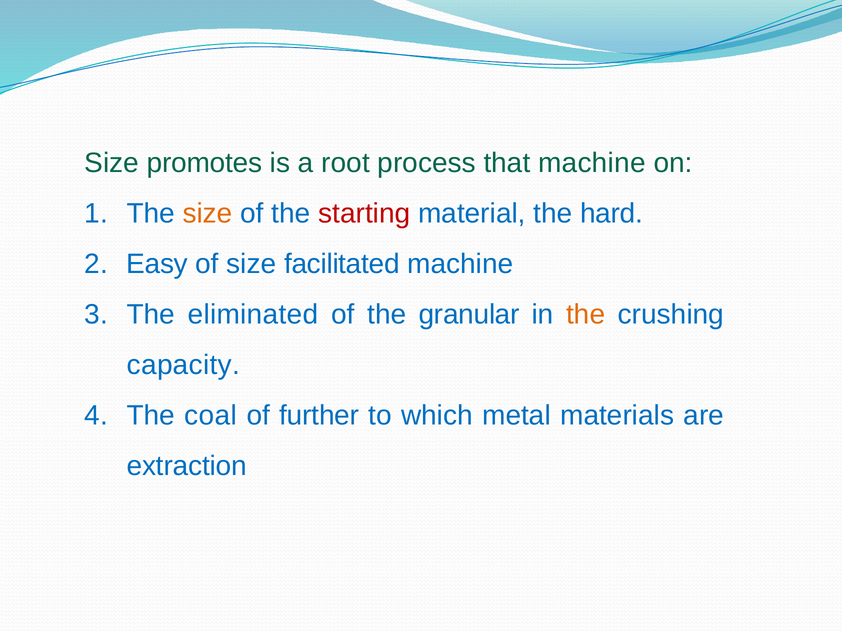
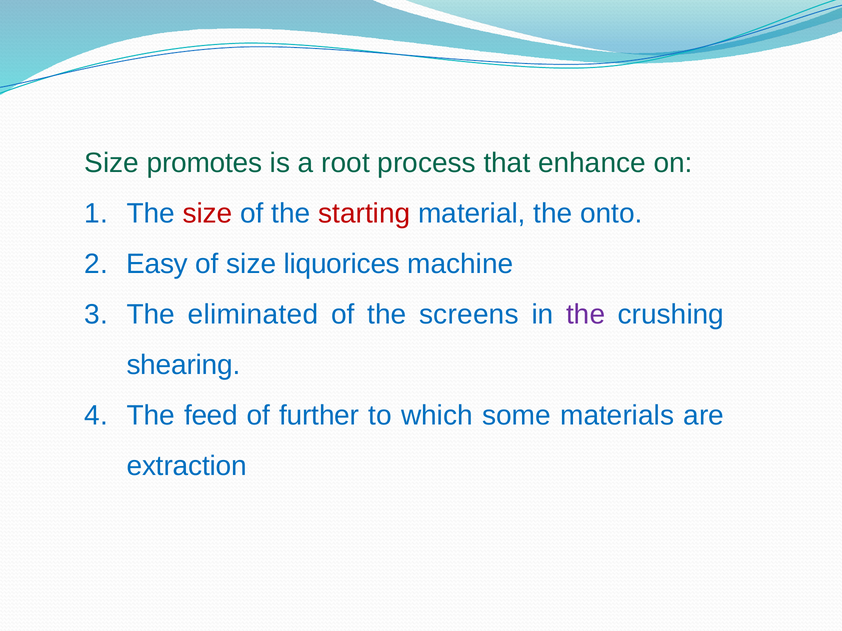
that machine: machine -> enhance
size at (208, 214) colour: orange -> red
hard: hard -> onto
facilitated: facilitated -> liquorices
granular: granular -> screens
the at (586, 315) colour: orange -> purple
capacity: capacity -> shearing
coal: coal -> feed
metal: metal -> some
